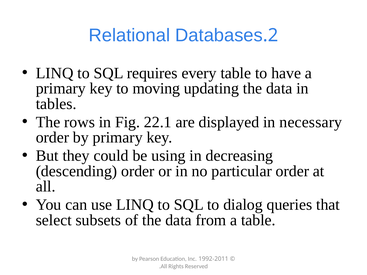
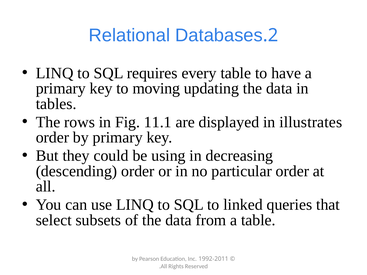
22.1: 22.1 -> 11.1
necessary: necessary -> illustrates
dialog: dialog -> linked
